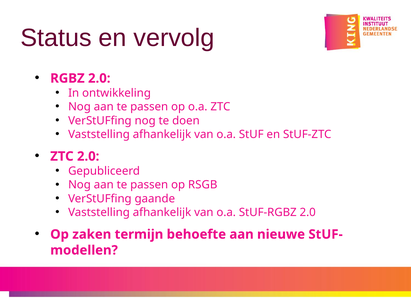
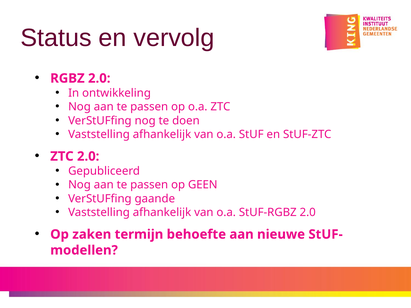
RSGB: RSGB -> GEEN
